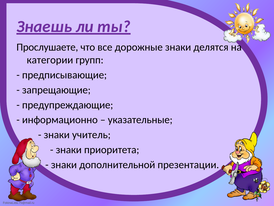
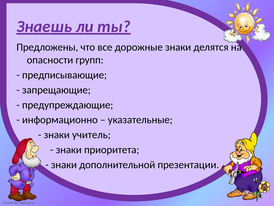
Прослушаете: Прослушаете -> Предложены
категории: категории -> опасности
